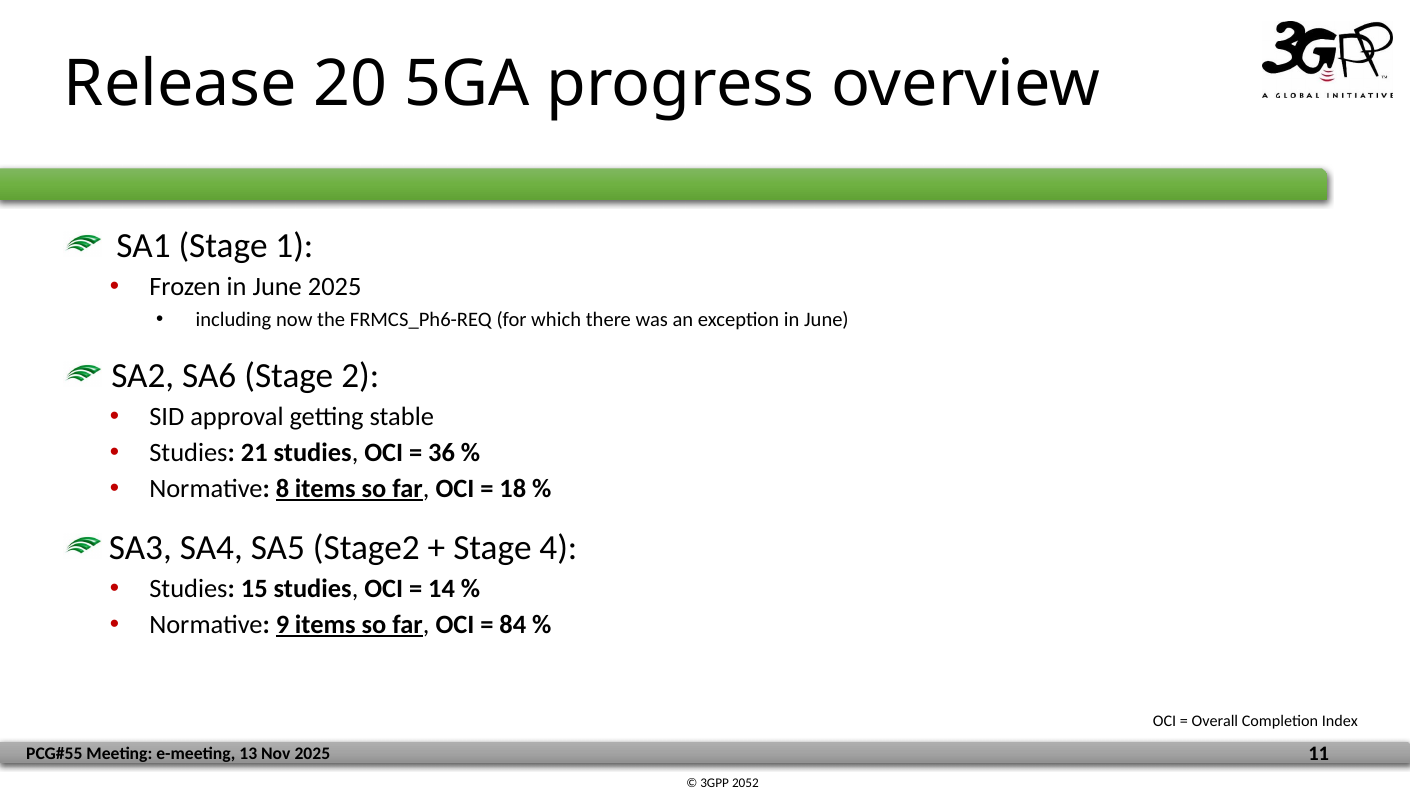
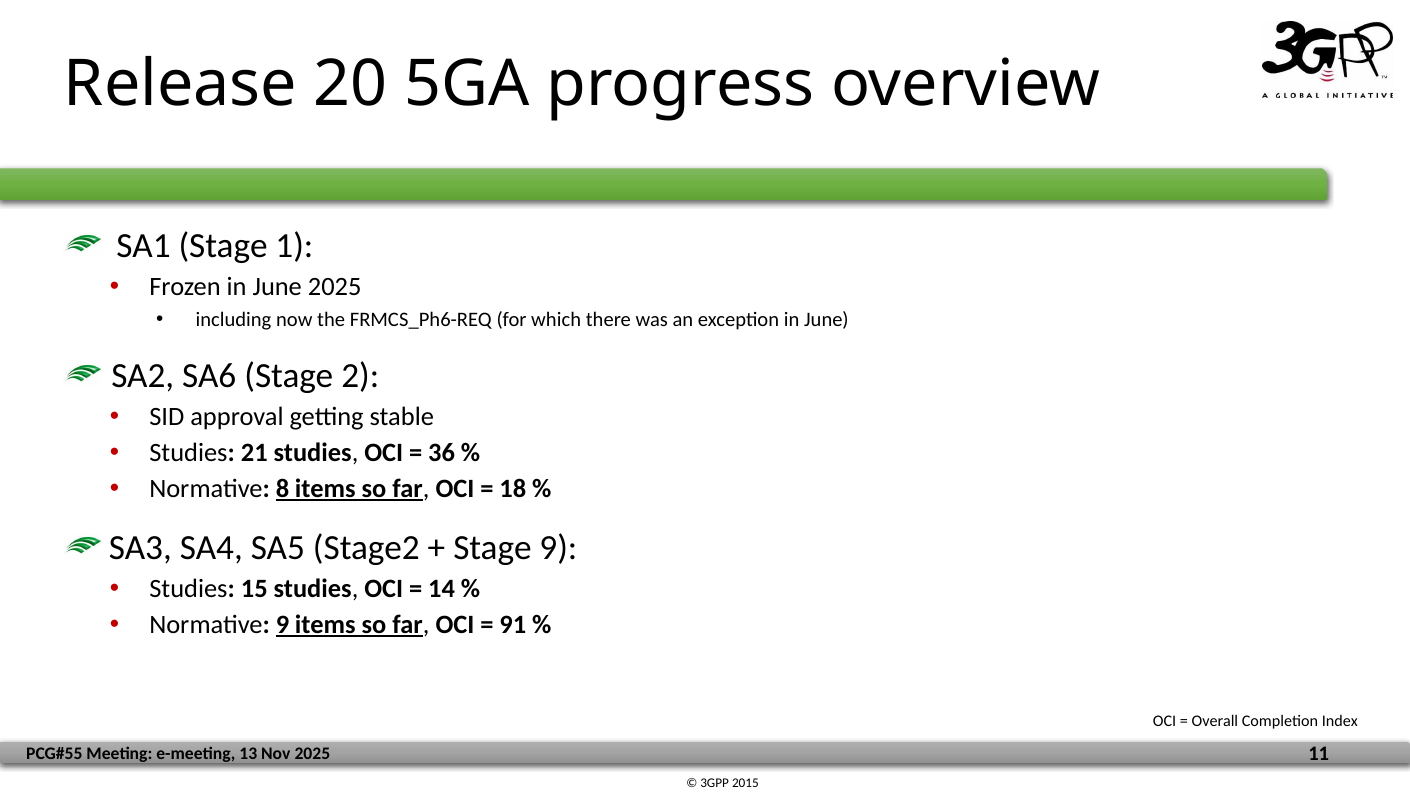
Stage 4: 4 -> 9
84: 84 -> 91
2052: 2052 -> 2015
